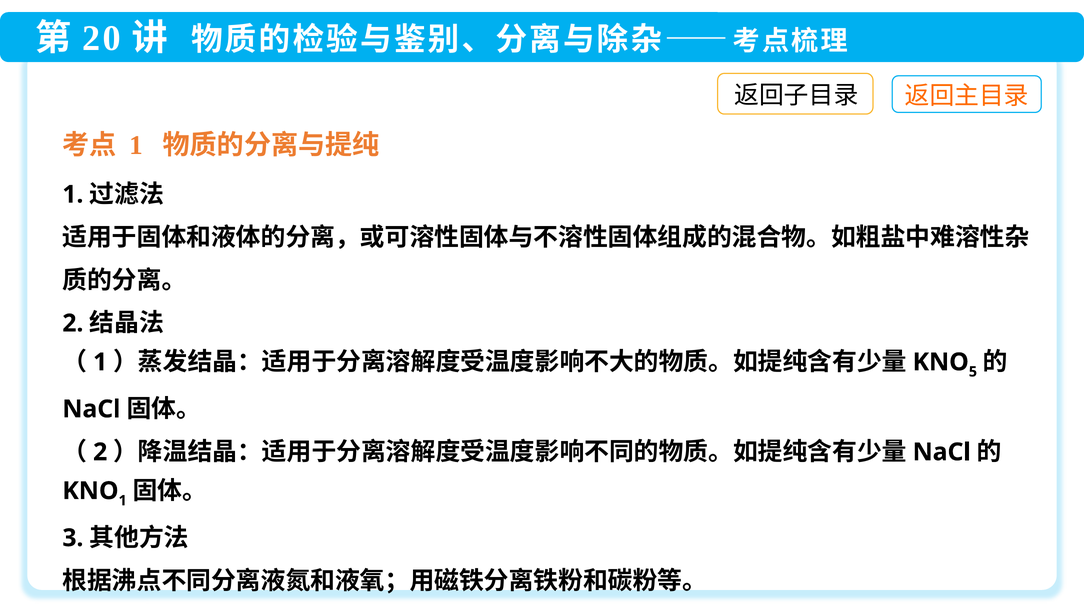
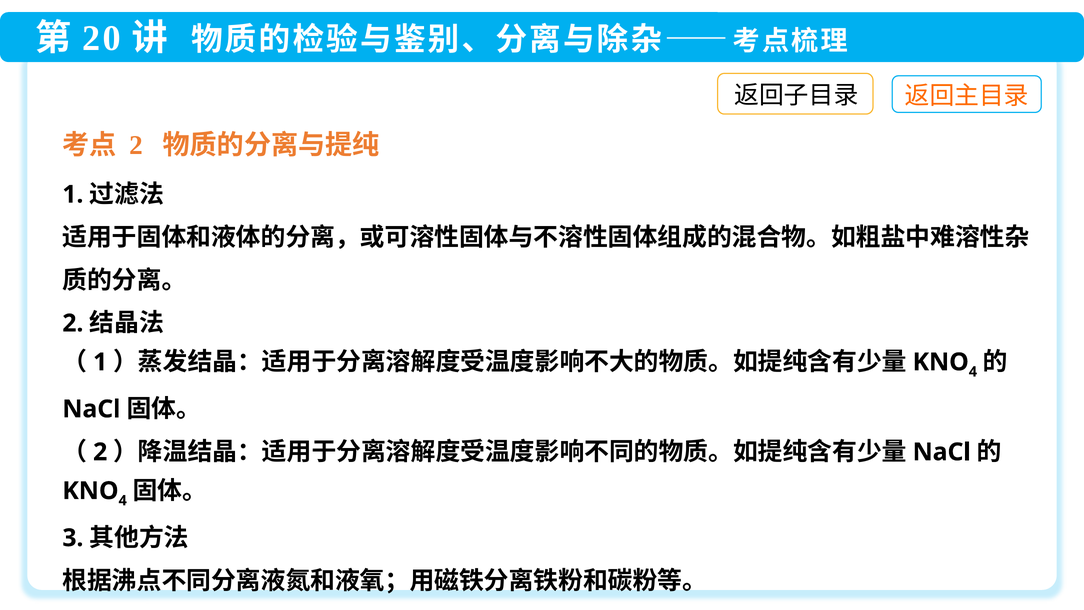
1 at (136, 145): 1 -> 2
5 at (973, 372): 5 -> 4
1 at (123, 500): 1 -> 4
